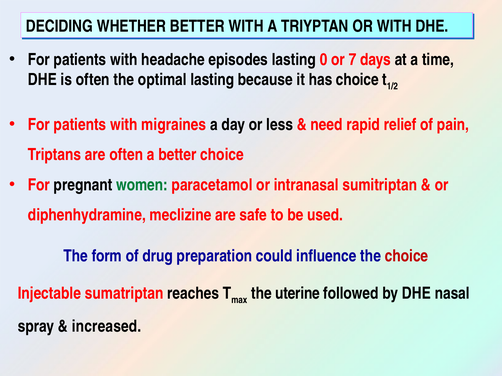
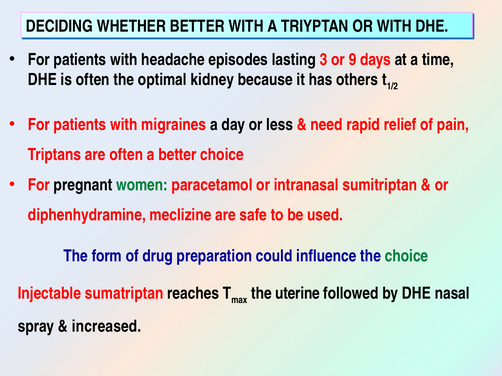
0: 0 -> 3
7: 7 -> 9
optimal lasting: lasting -> kidney
has choice: choice -> others
choice at (407, 256) colour: red -> green
